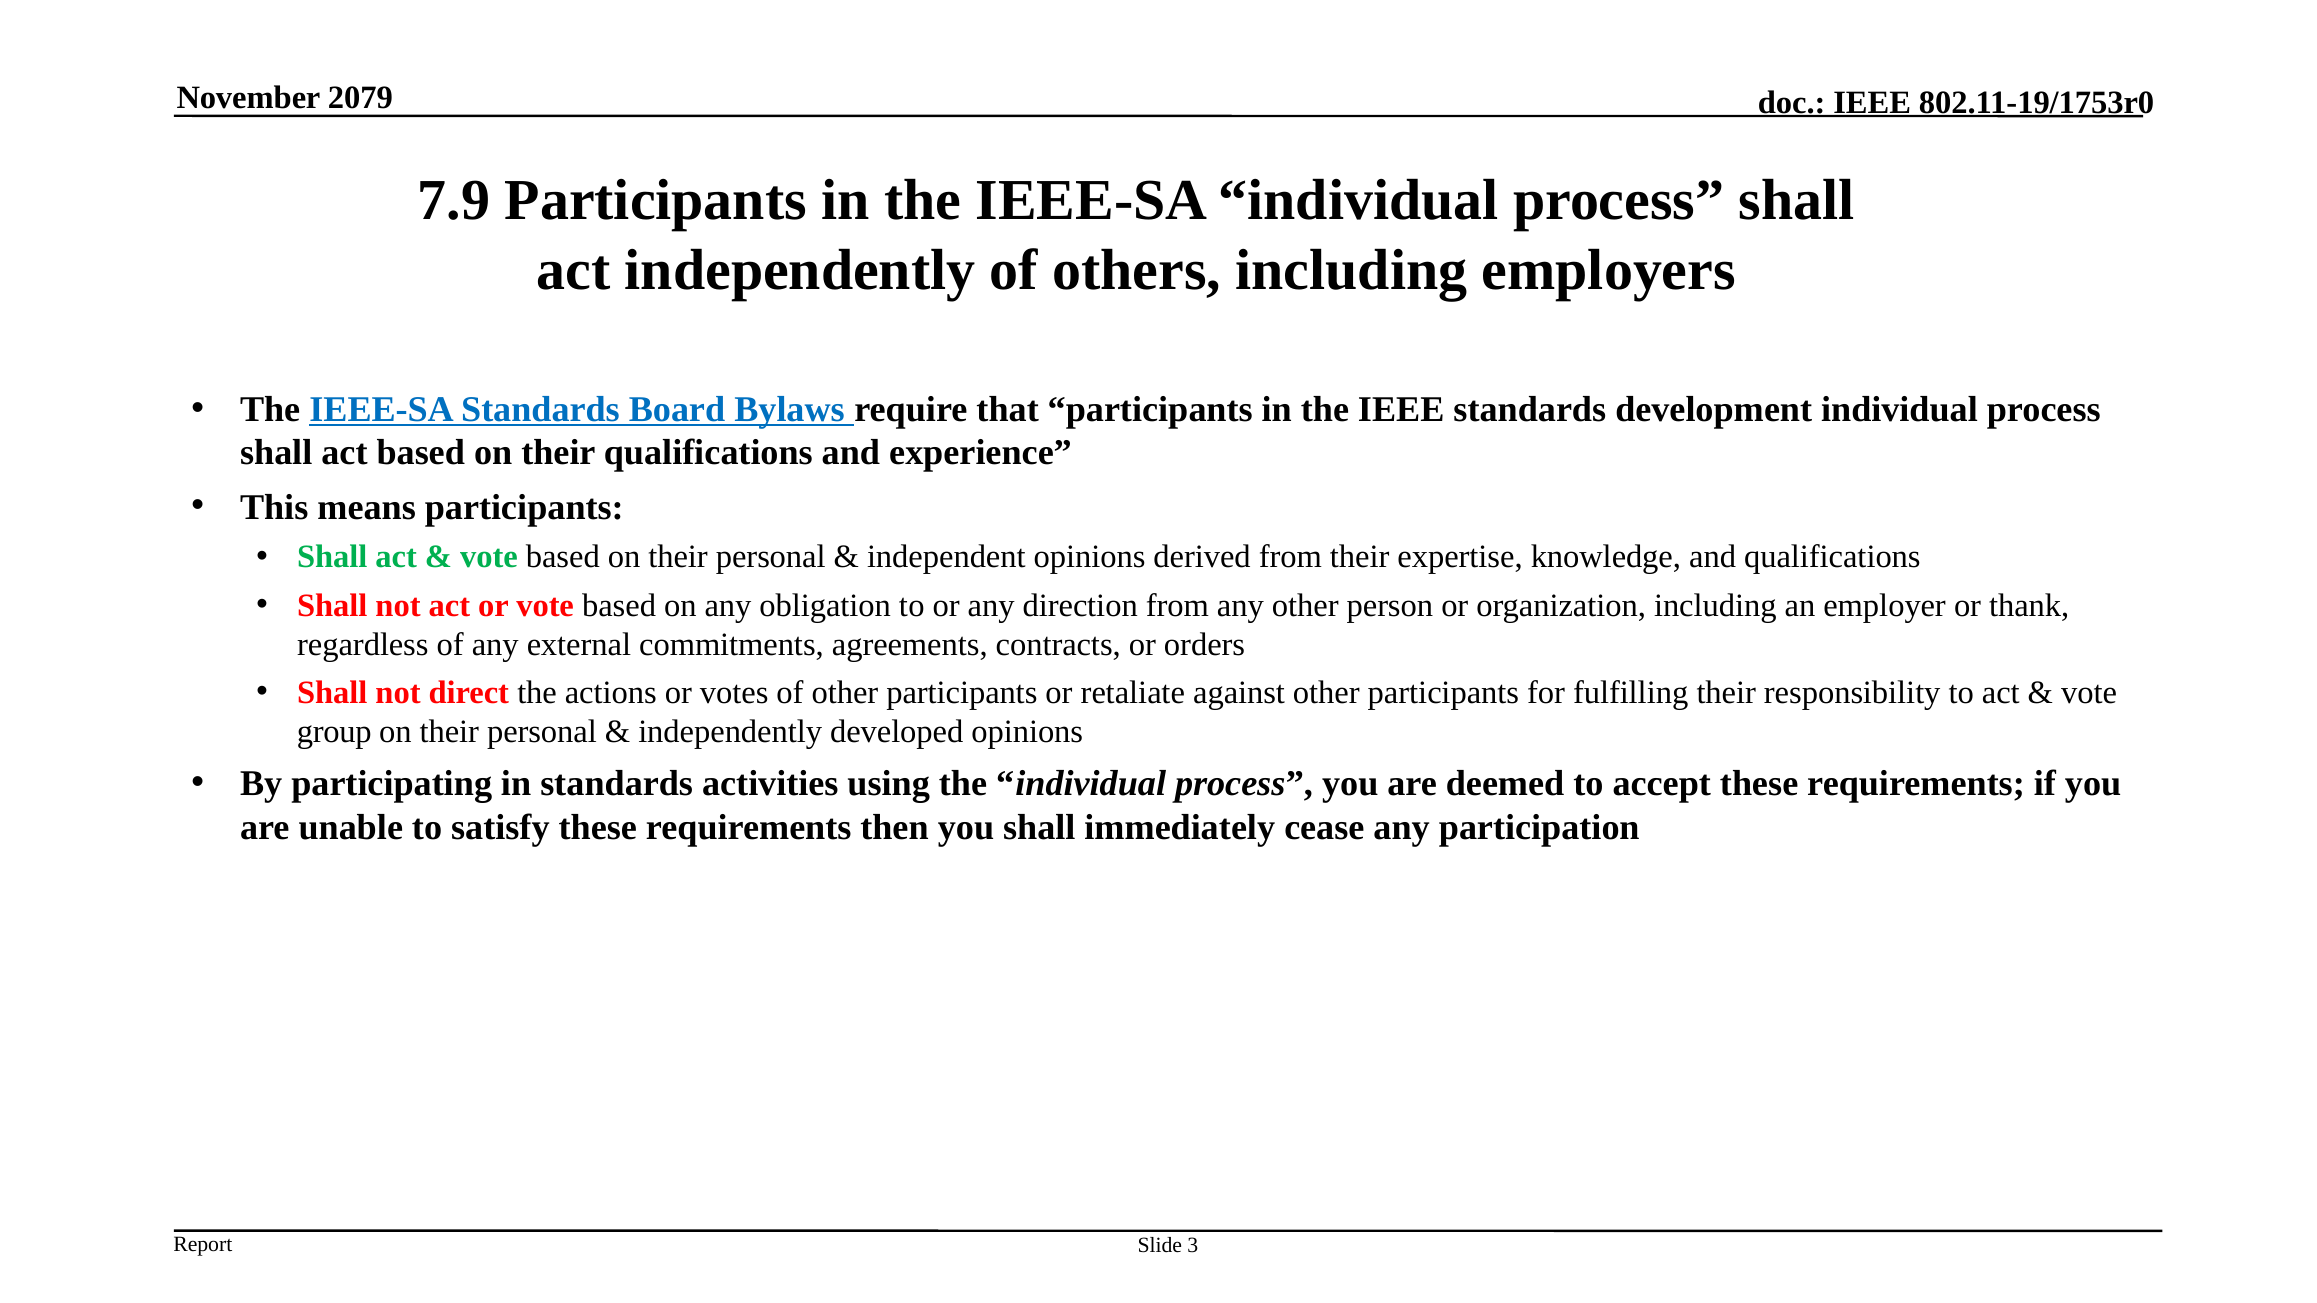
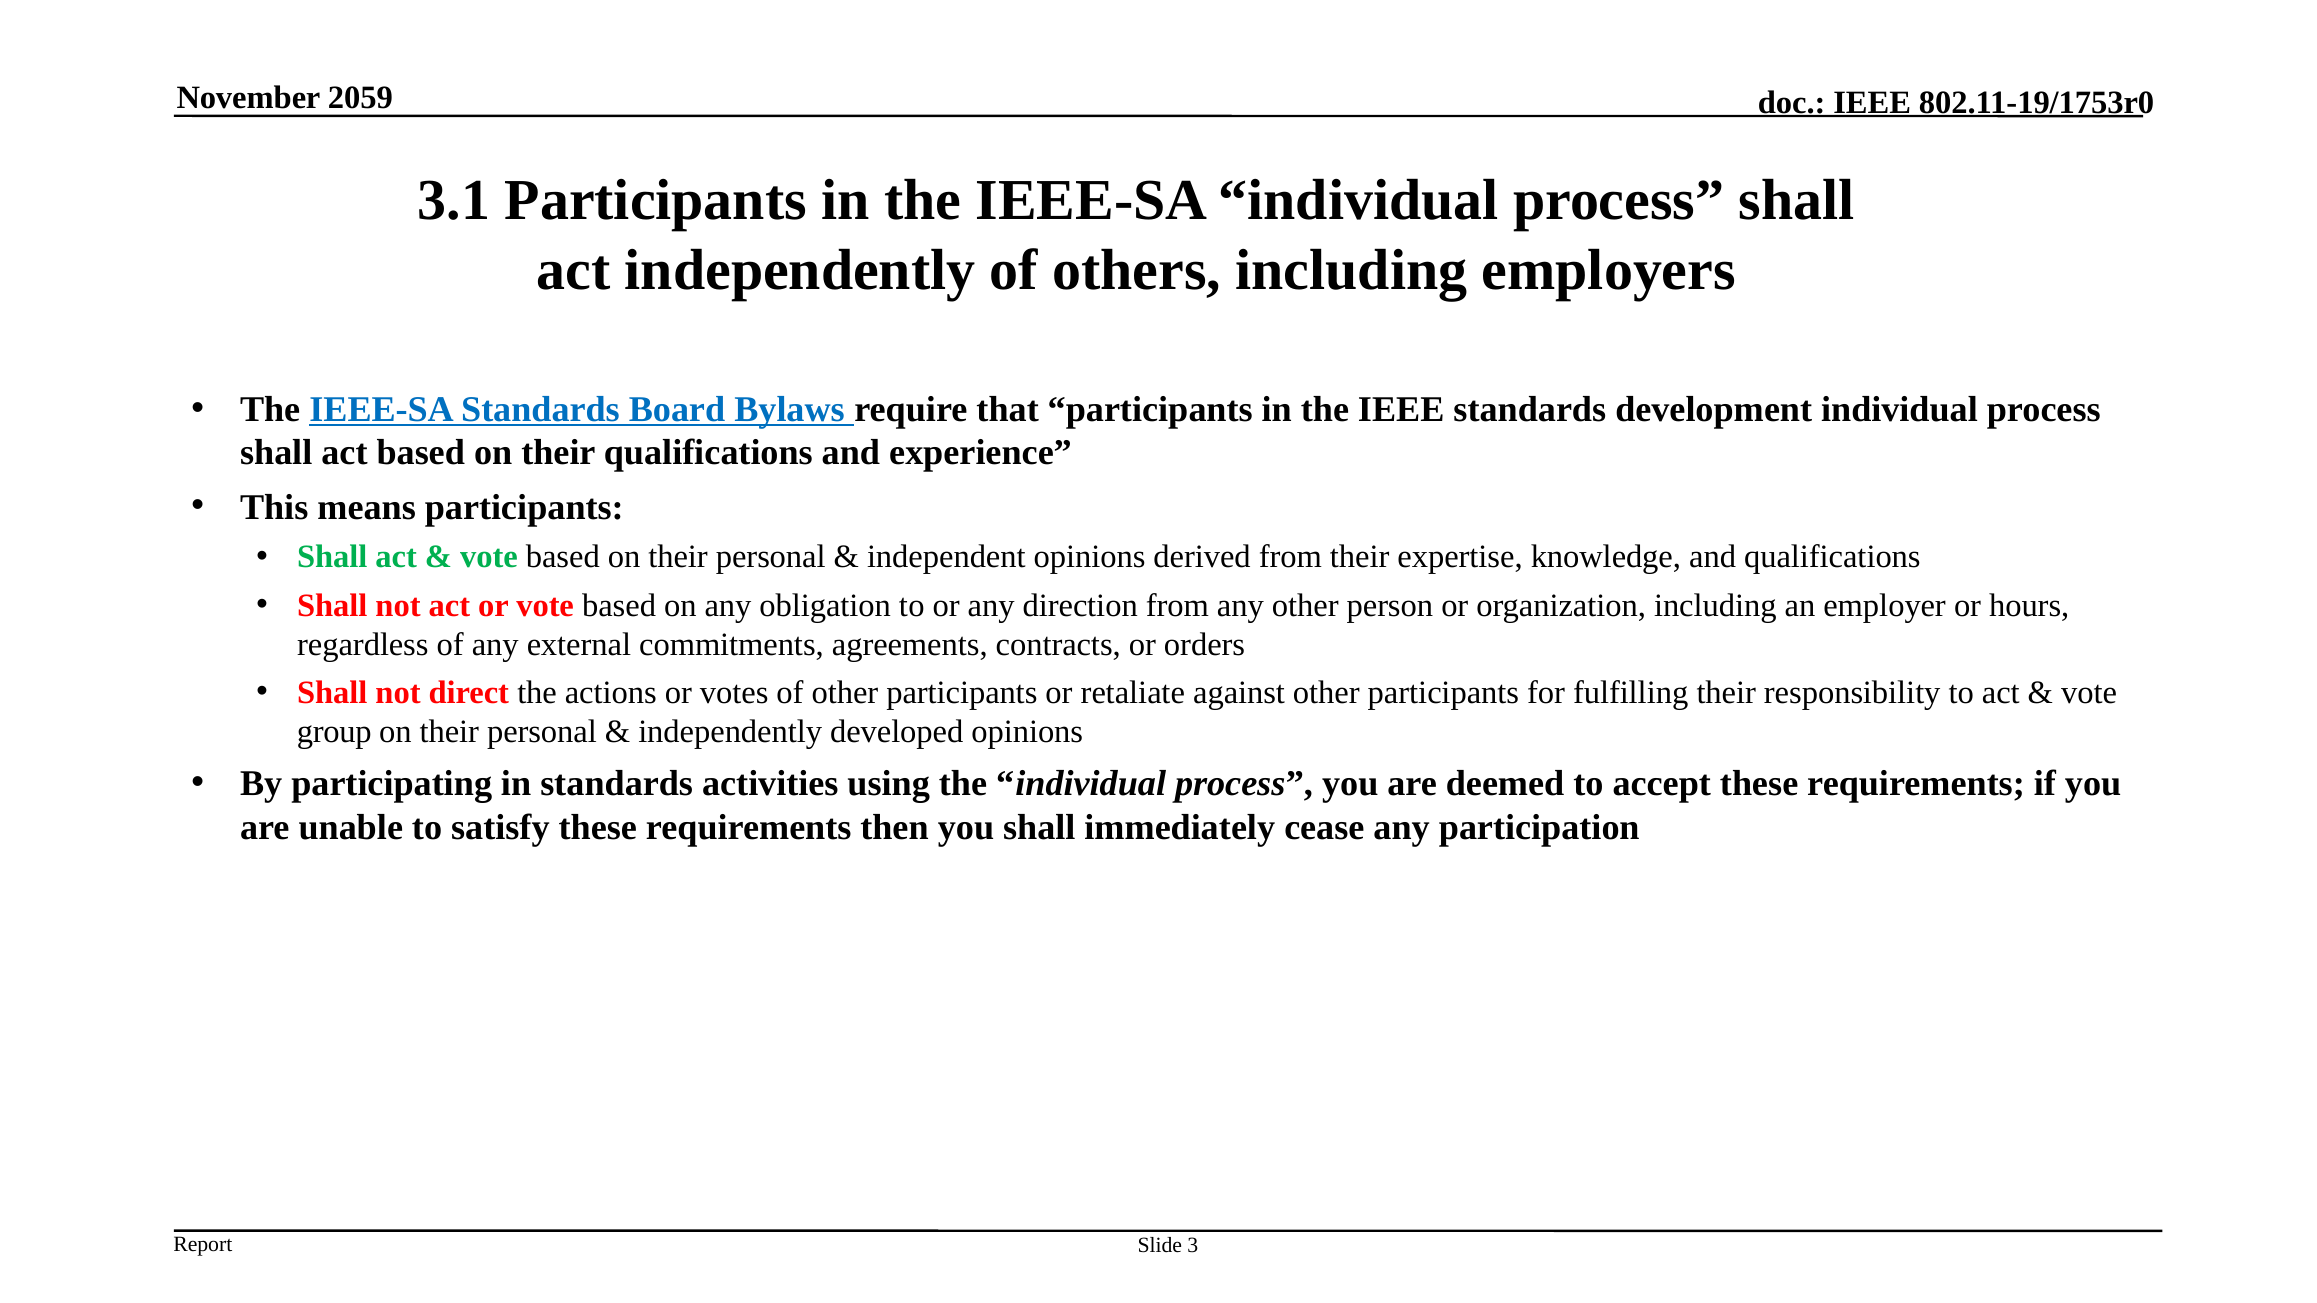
2079: 2079 -> 2059
7.9: 7.9 -> 3.1
thank: thank -> hours
